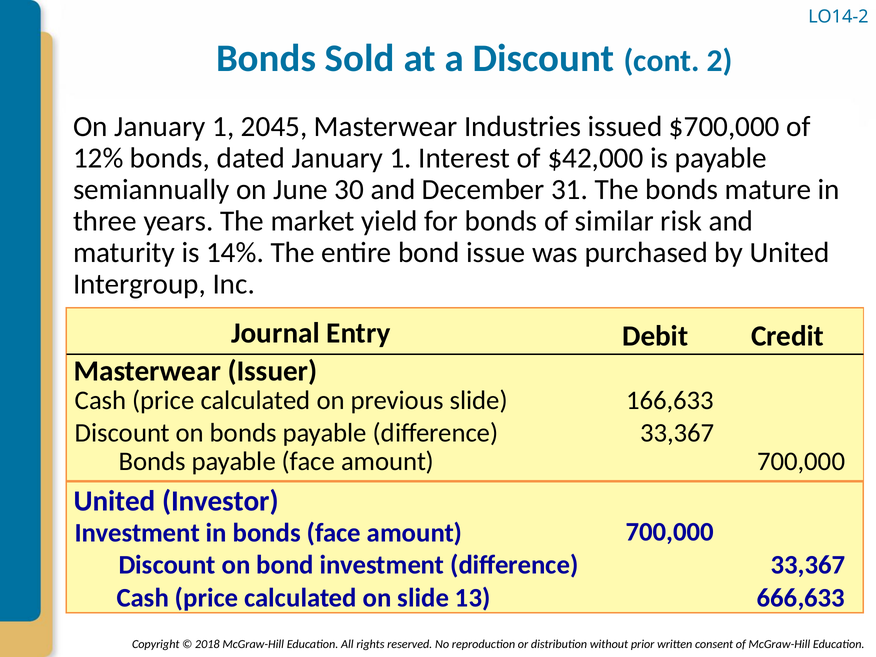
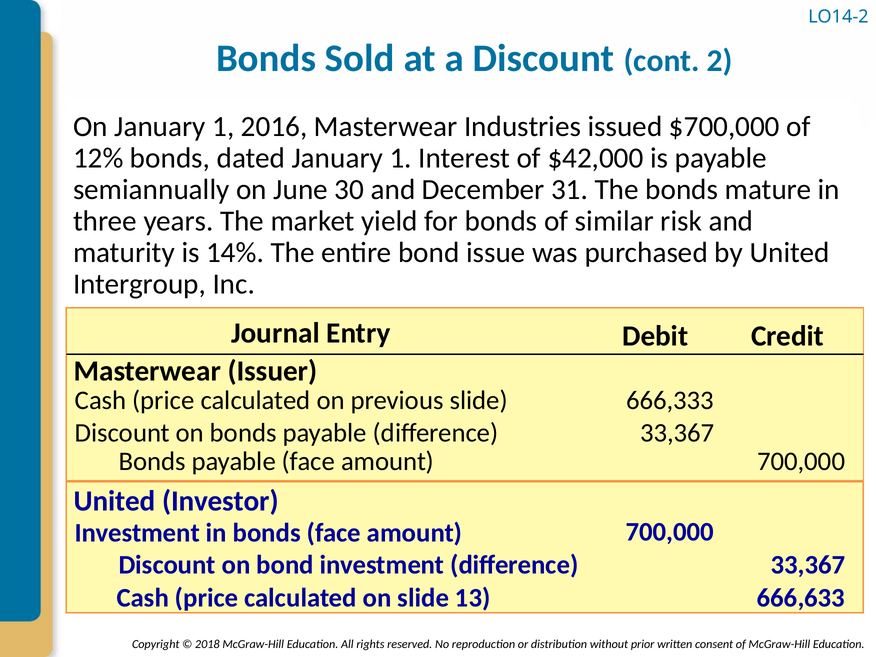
2045: 2045 -> 2016
166,633: 166,633 -> 666,333
